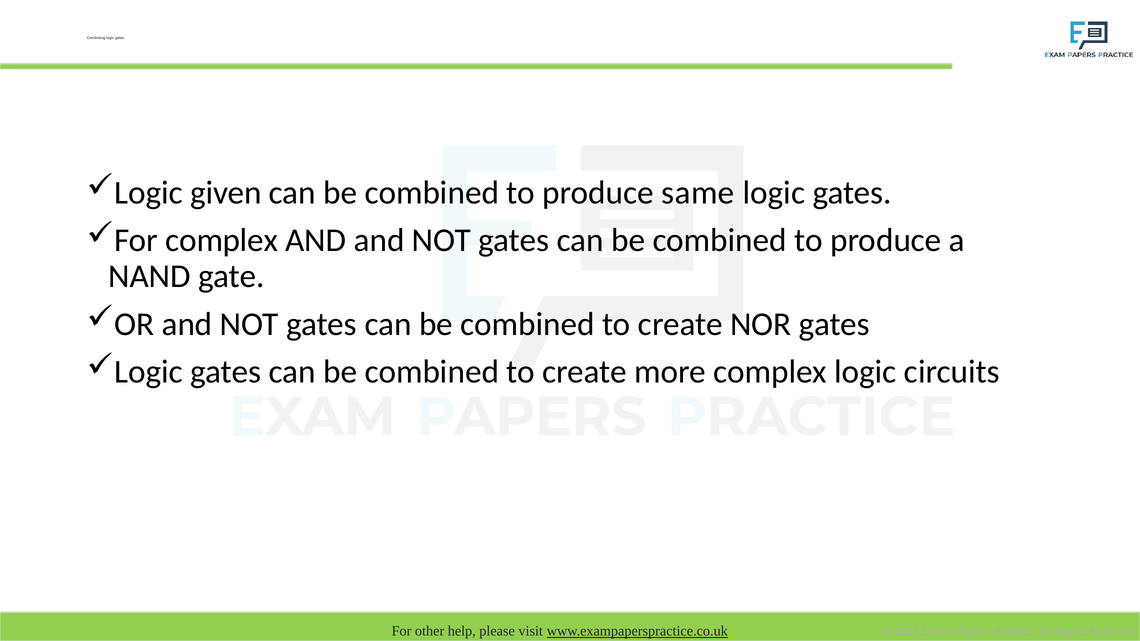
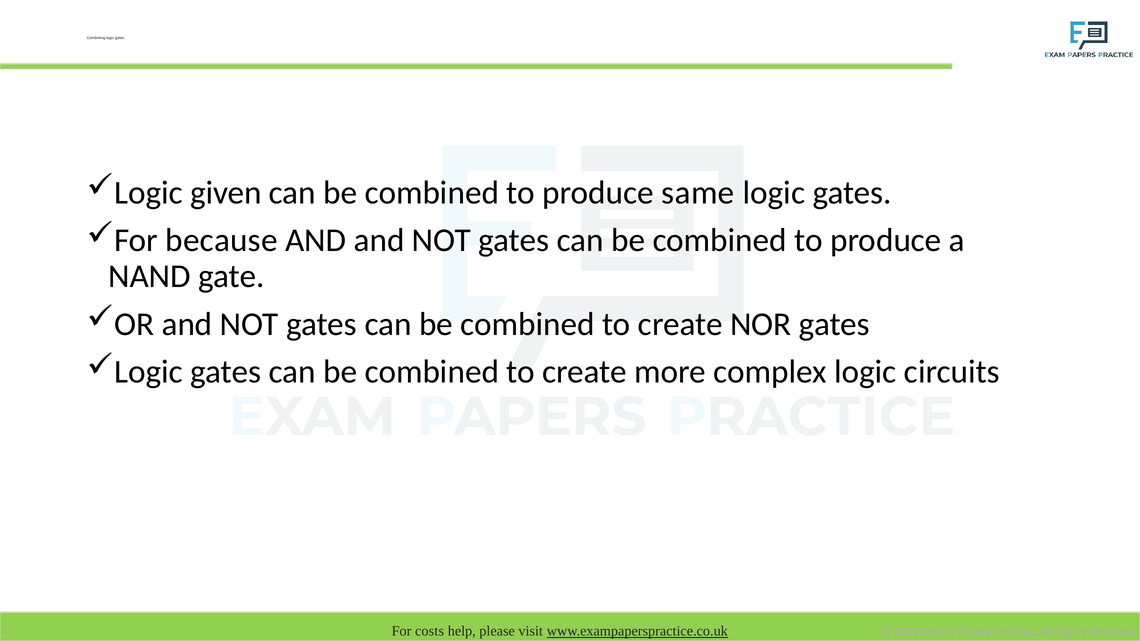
For complex: complex -> because
other: other -> costs
